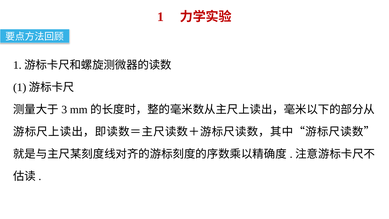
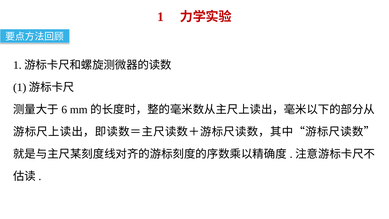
3: 3 -> 6
